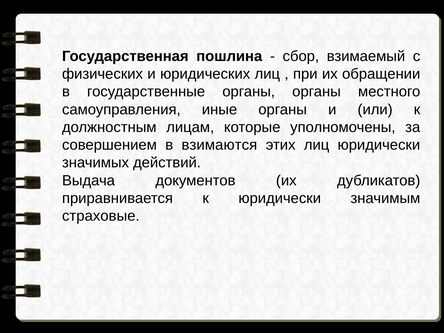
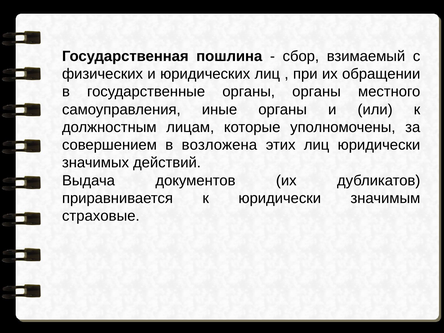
взимаются: взимаются -> возложена
